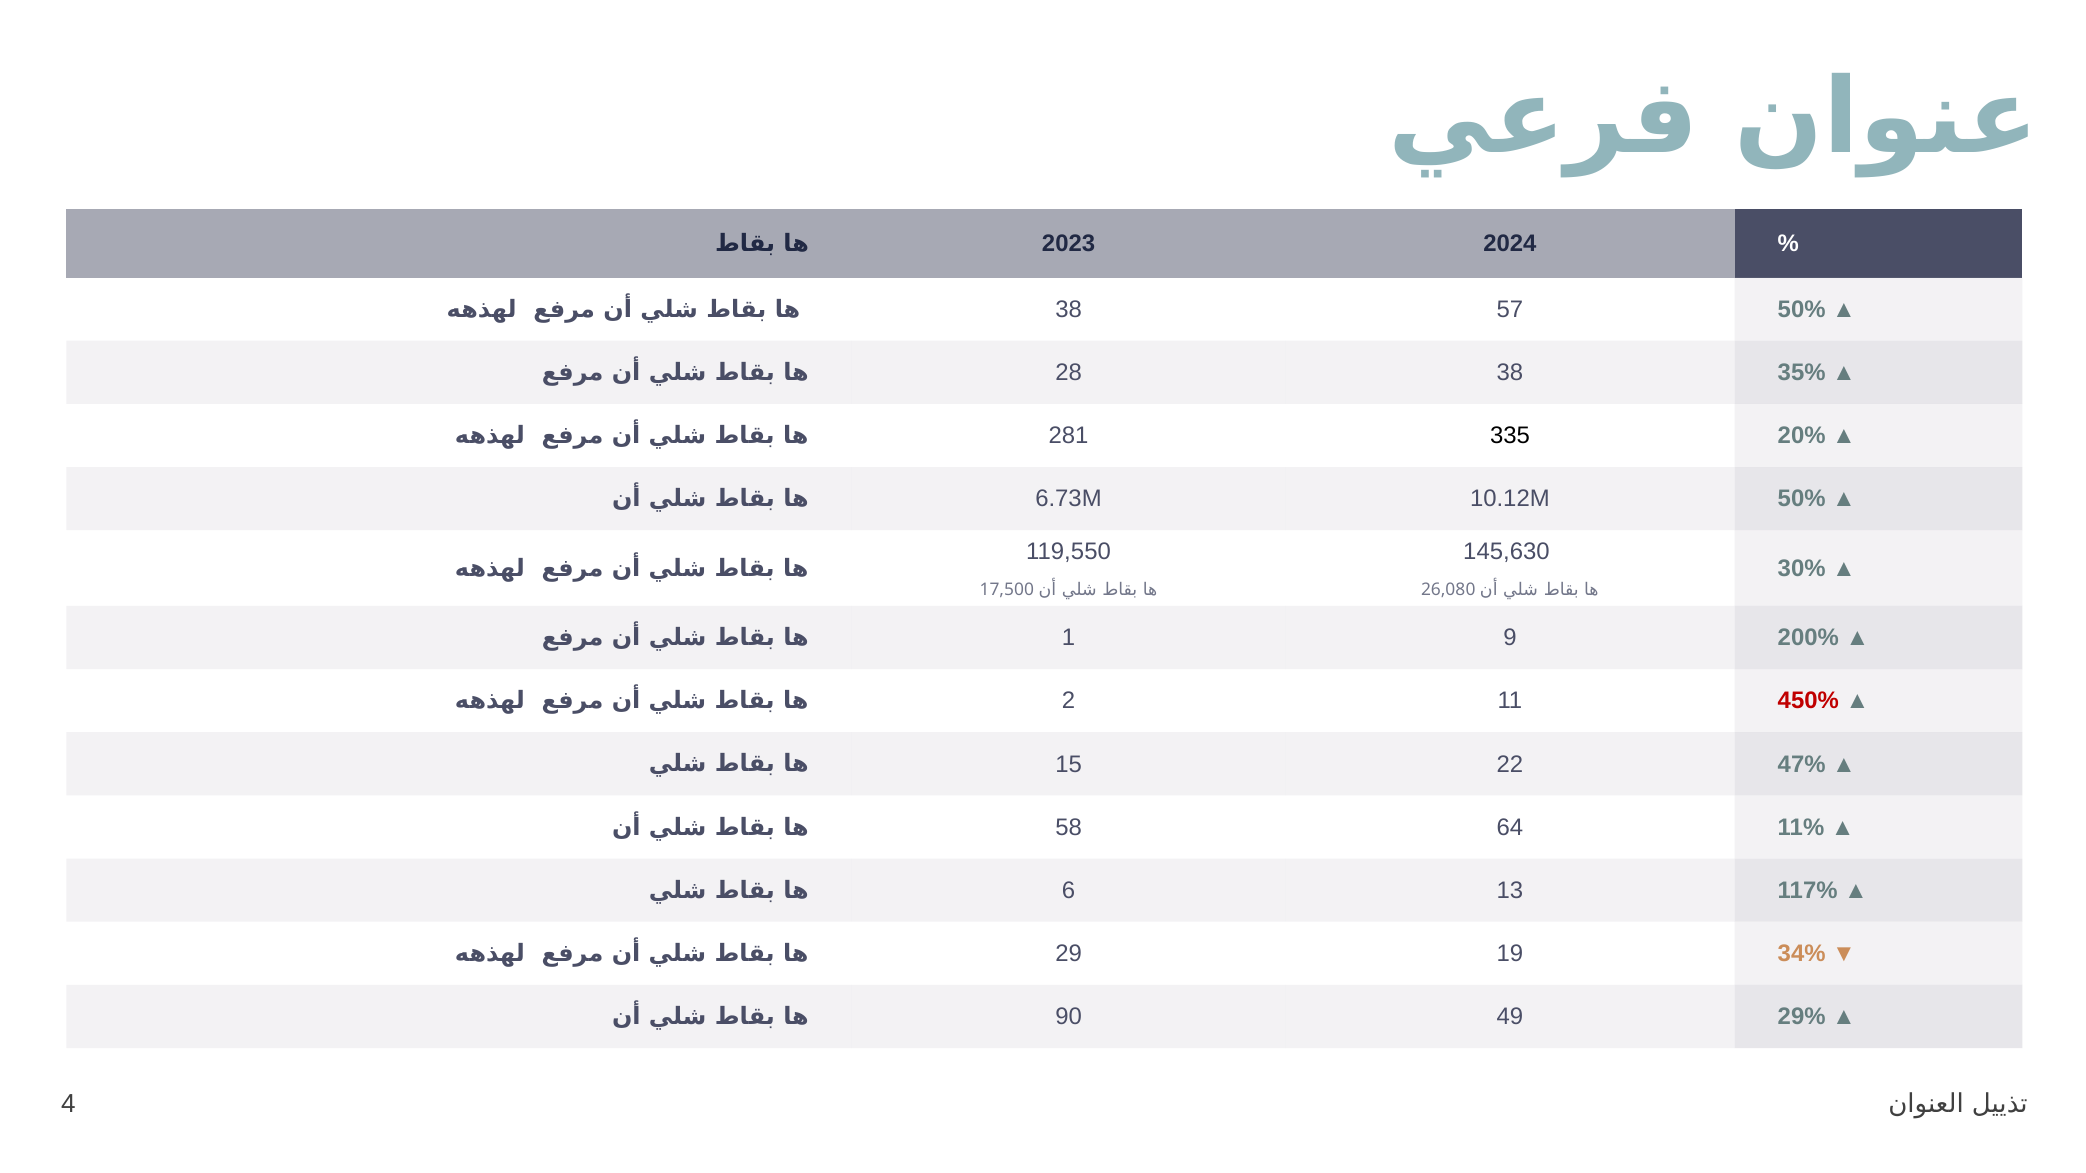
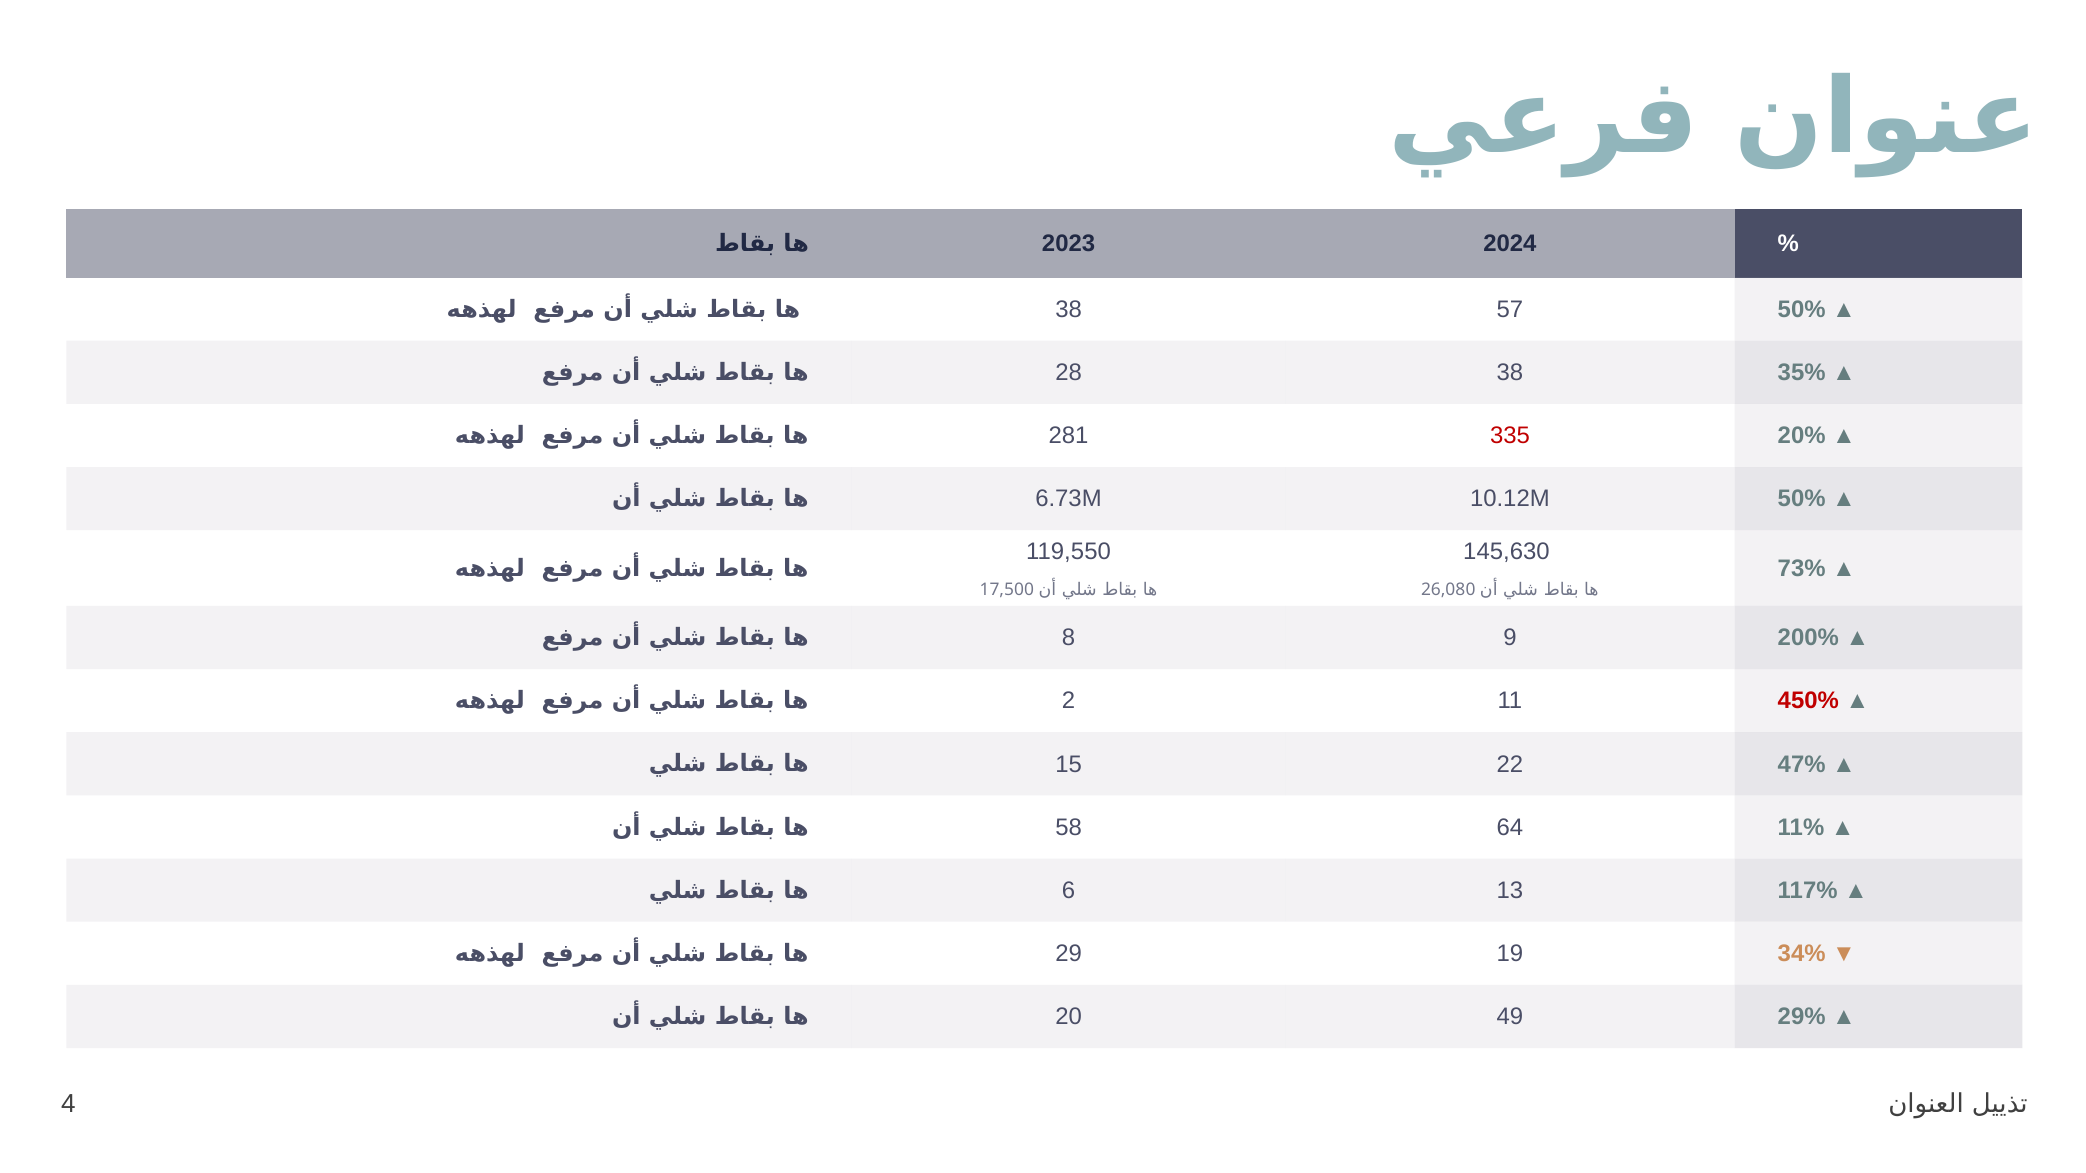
335 colour: black -> red
30%: 30% -> 73%
1: 1 -> 8
90: 90 -> 20
